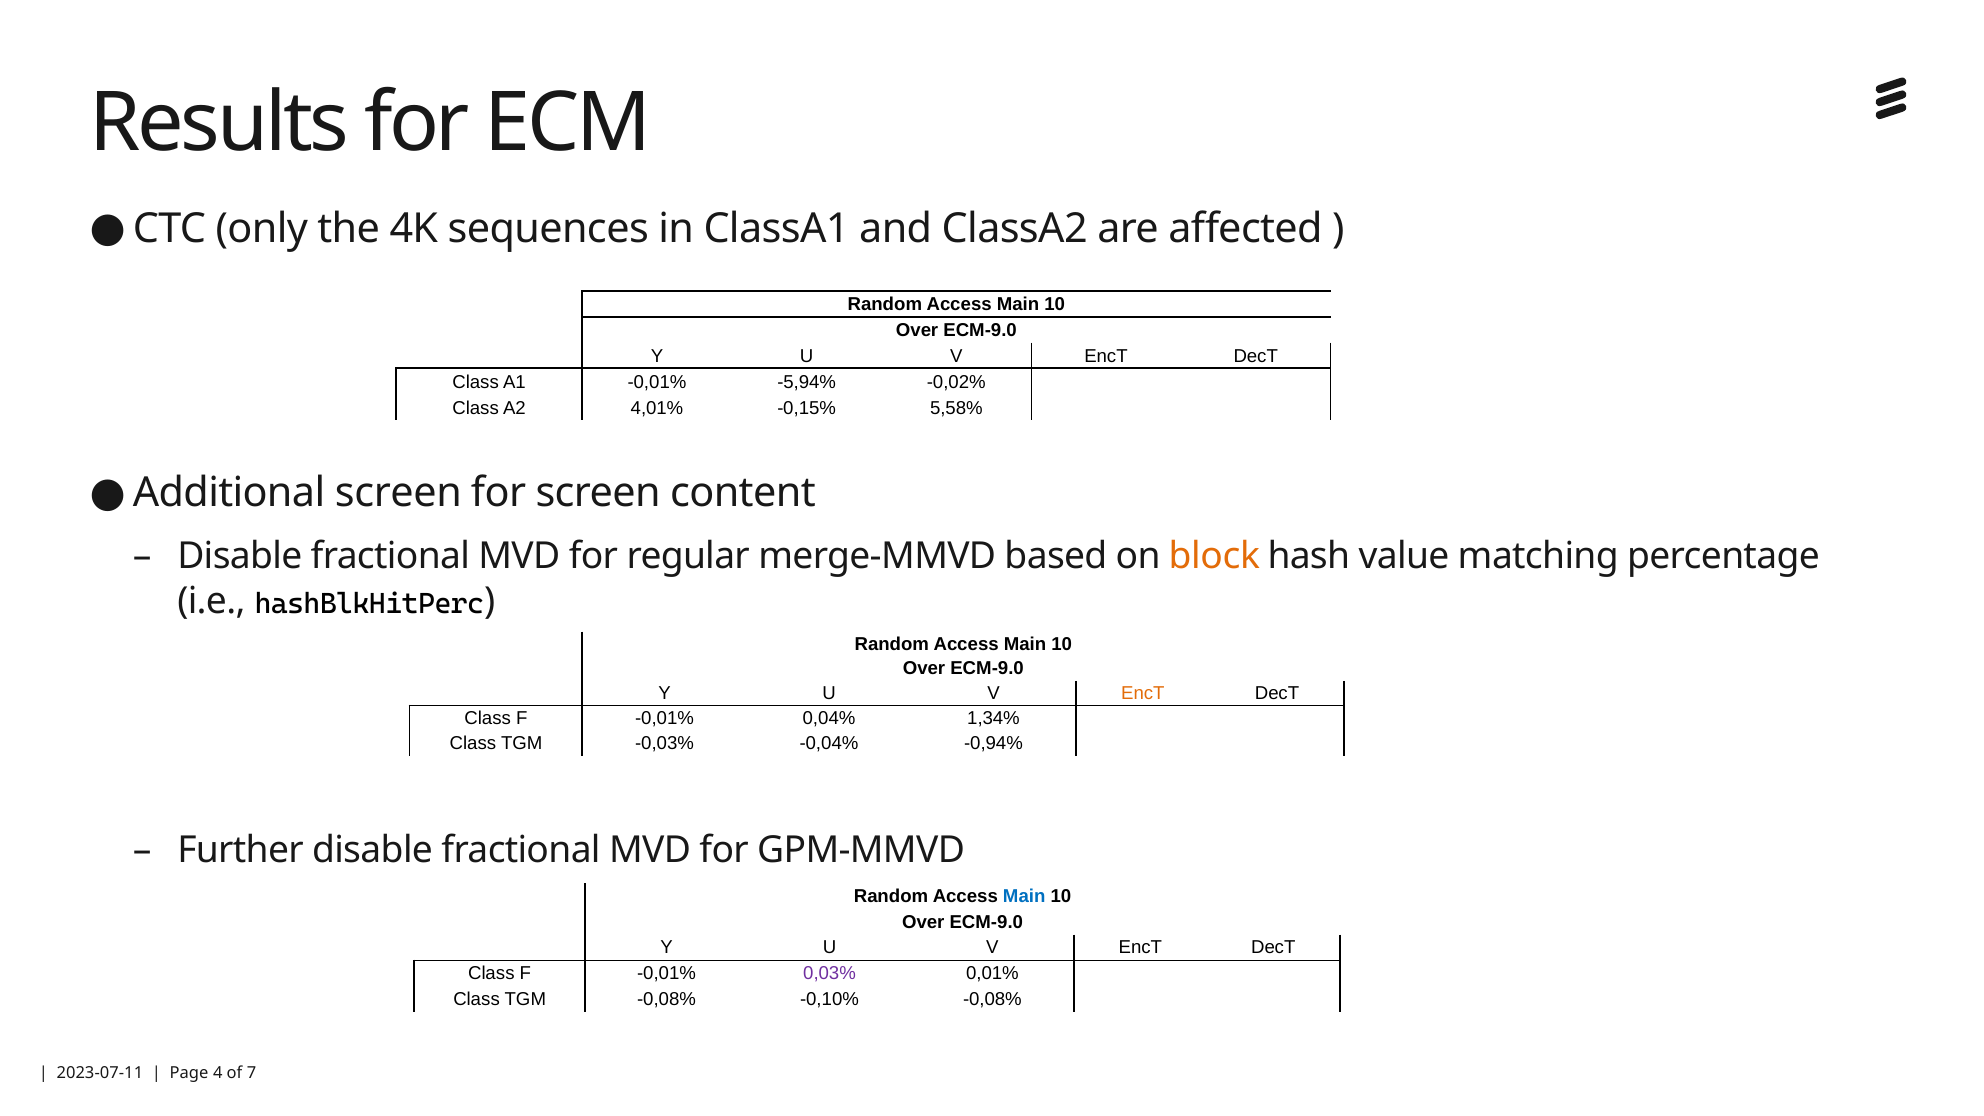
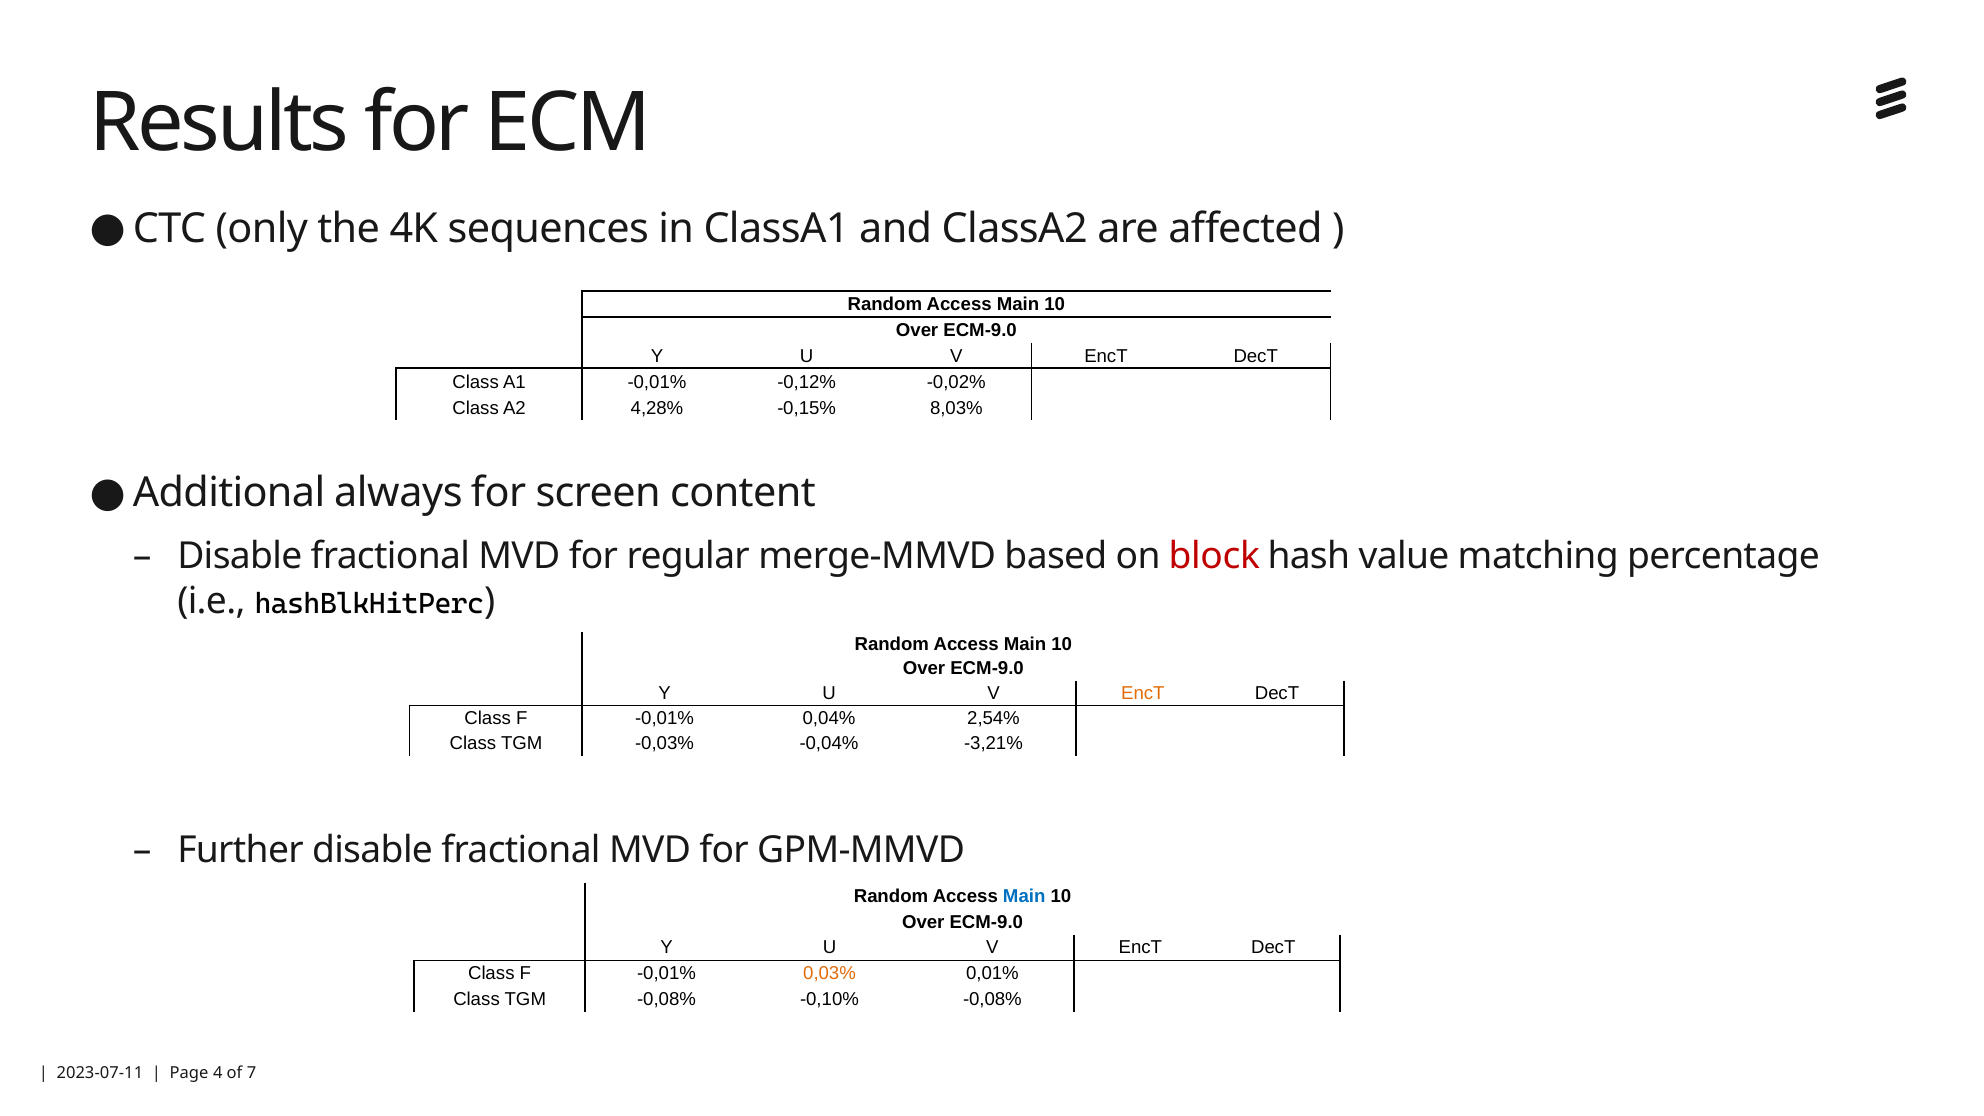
-5,94%: -5,94% -> -0,12%
4,01%: 4,01% -> 4,28%
5,58%: 5,58% -> 8,03%
Additional screen: screen -> always
block colour: orange -> red
1,34%: 1,34% -> 2,54%
-0,94%: -0,94% -> -3,21%
0,03% colour: purple -> orange
